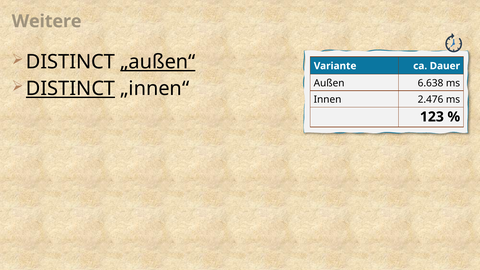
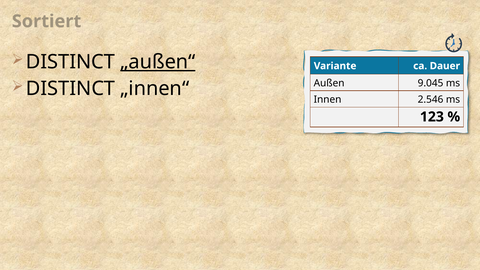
Weitere: Weitere -> Sortiert
DISTINCT at (71, 89) underline: present -> none
6.638: 6.638 -> 9.045
2.476: 2.476 -> 2.546
